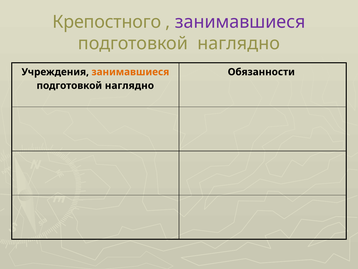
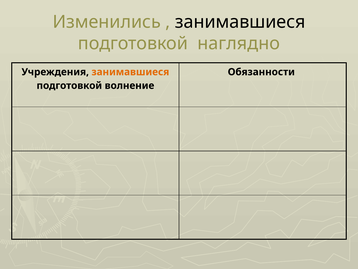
Крепостного: Крепостного -> Изменились
занимавшиеся at (240, 22) colour: purple -> black
наглядно at (129, 85): наглядно -> волнение
